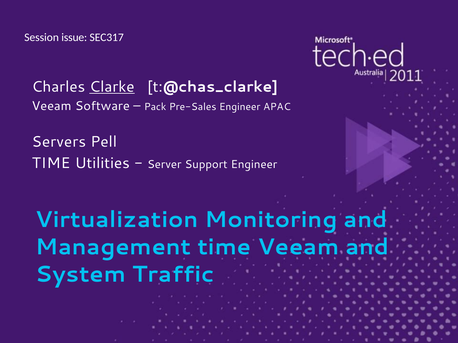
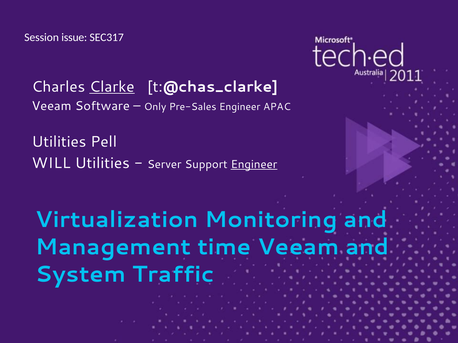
Pack: Pack -> Only
Servers at (59, 142): Servers -> Utilities
TIME at (51, 163): TIME -> WILL
Engineer at (254, 165) underline: none -> present
